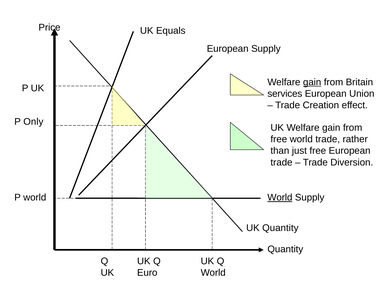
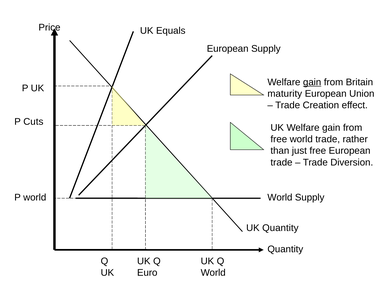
services: services -> maturity
Only: Only -> Cuts
World at (280, 197) underline: present -> none
